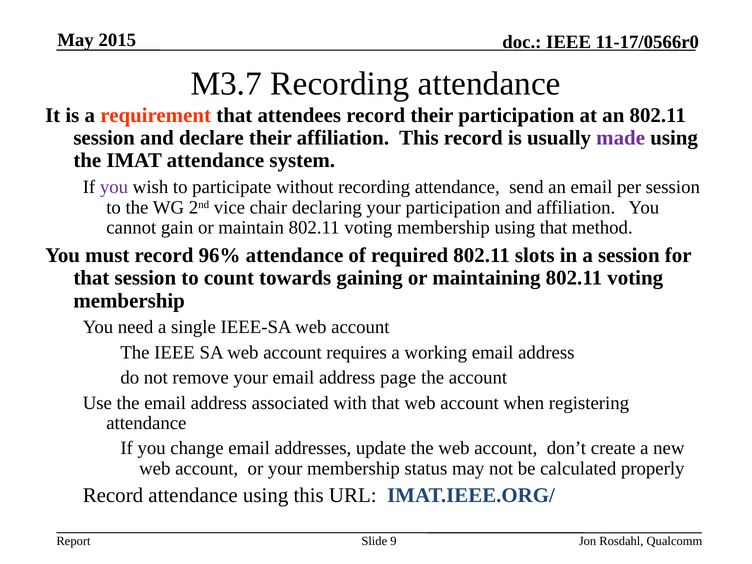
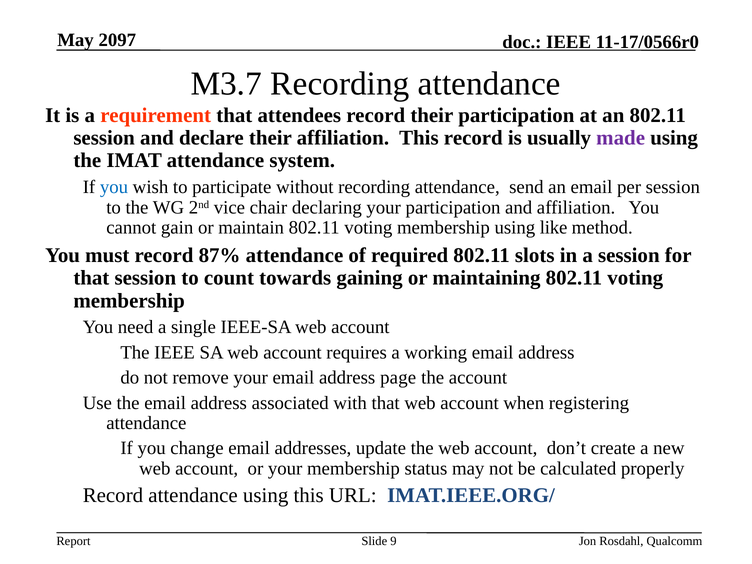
2015: 2015 -> 2097
you at (114, 187) colour: purple -> blue
using that: that -> like
96%: 96% -> 87%
